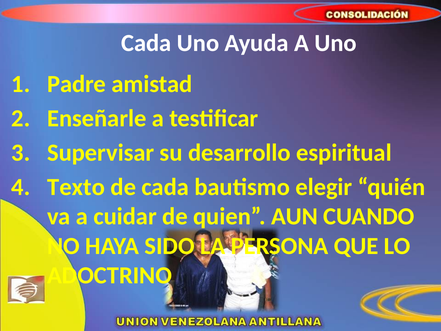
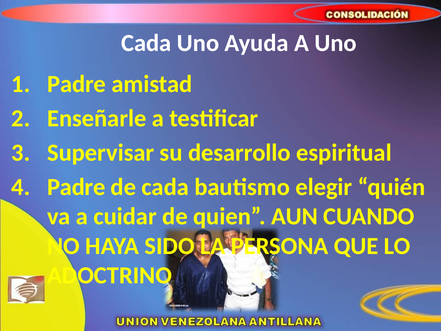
Texto at (76, 187): Texto -> Padre
